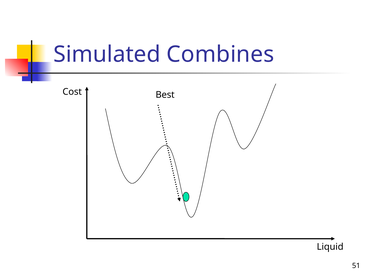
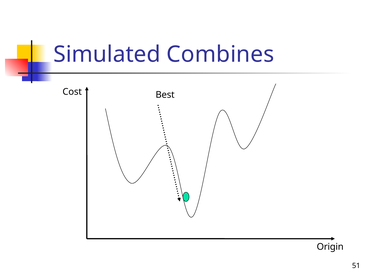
Liquid: Liquid -> Origin
